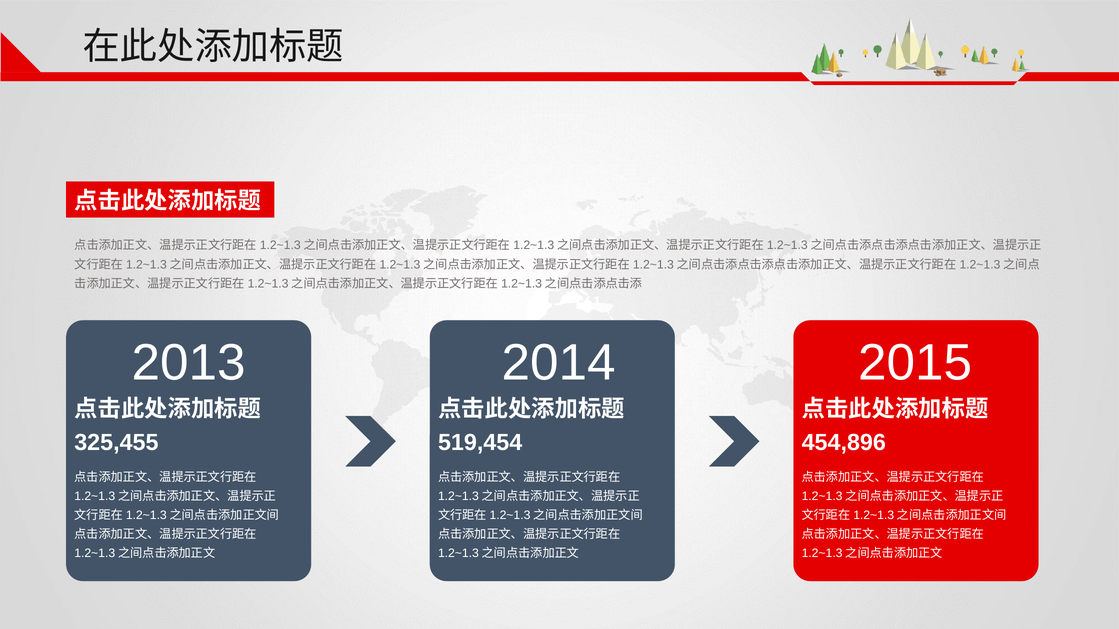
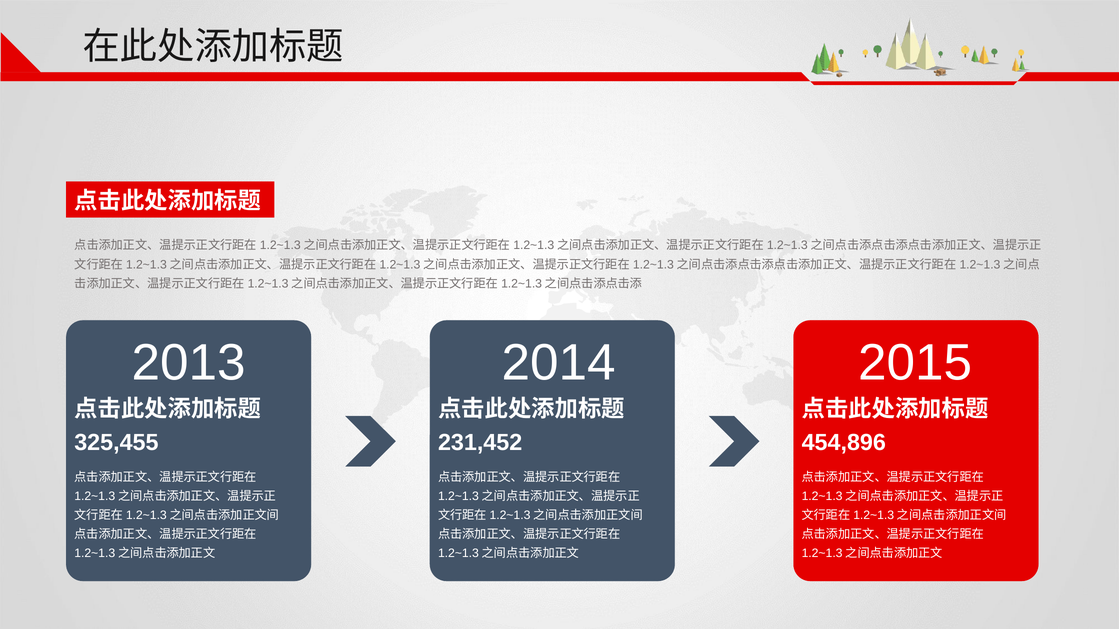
519,454: 519,454 -> 231,452
